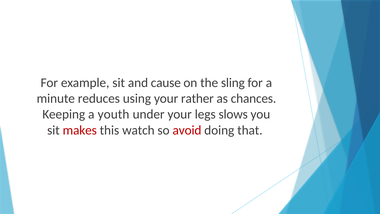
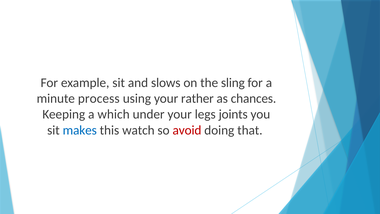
cause: cause -> slows
reduces: reduces -> process
youth: youth -> which
slows: slows -> joints
makes colour: red -> blue
